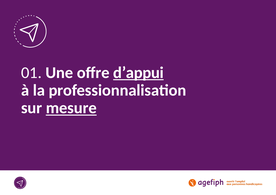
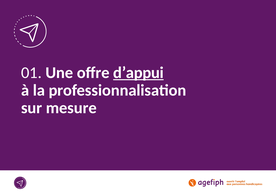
mesure underline: present -> none
